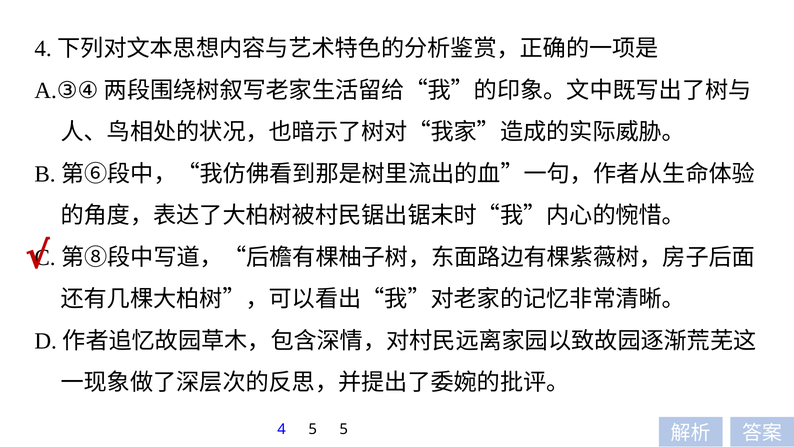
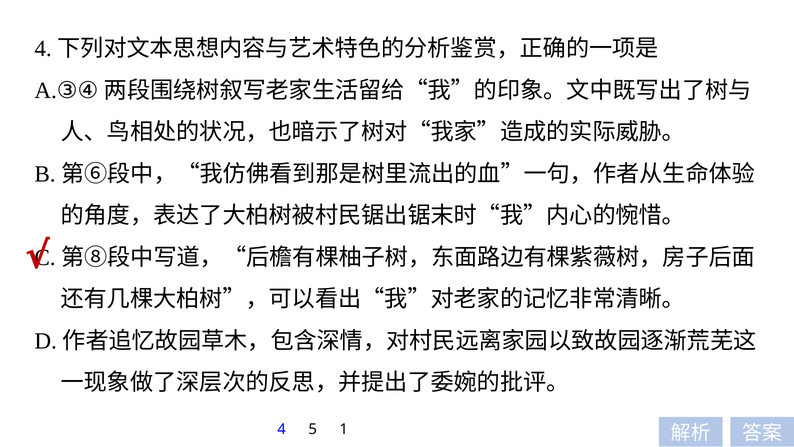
5 5: 5 -> 1
